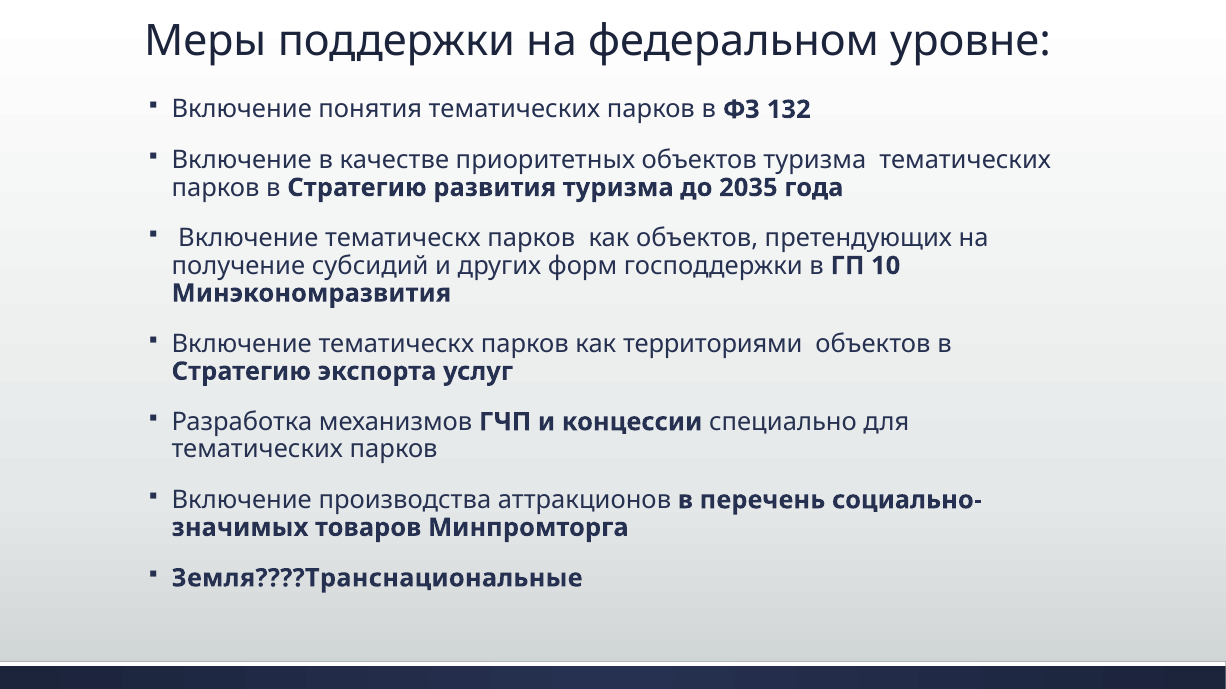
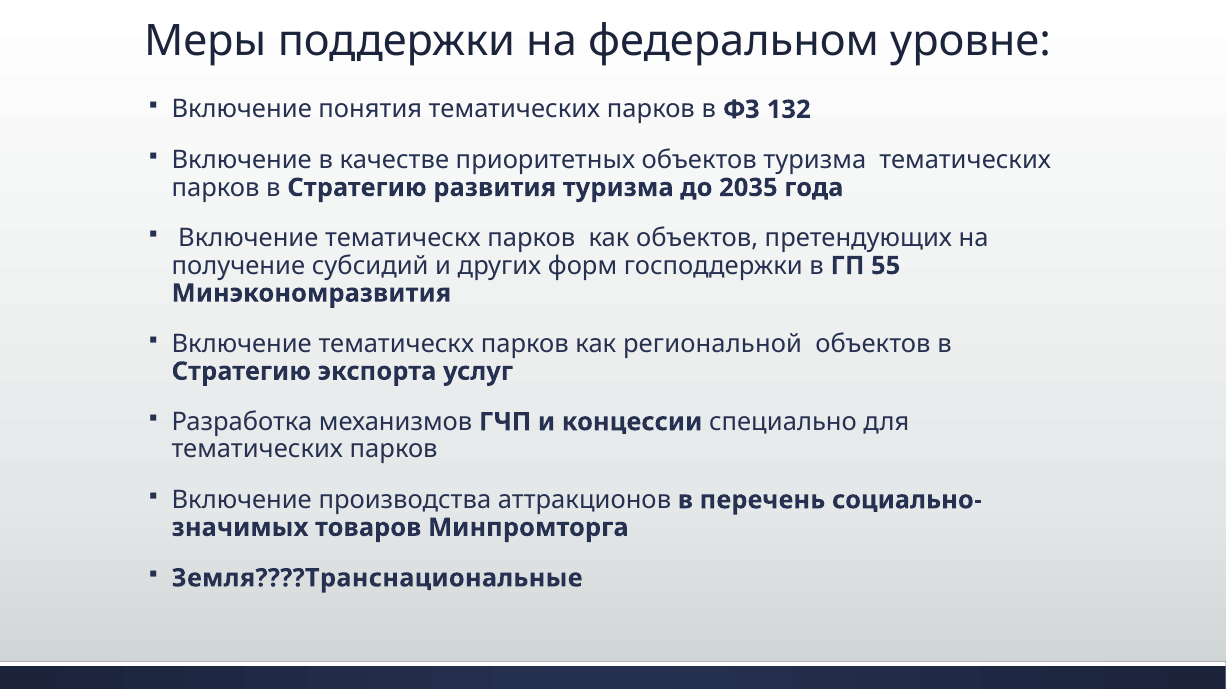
10: 10 -> 55
территориями: территориями -> региональной
